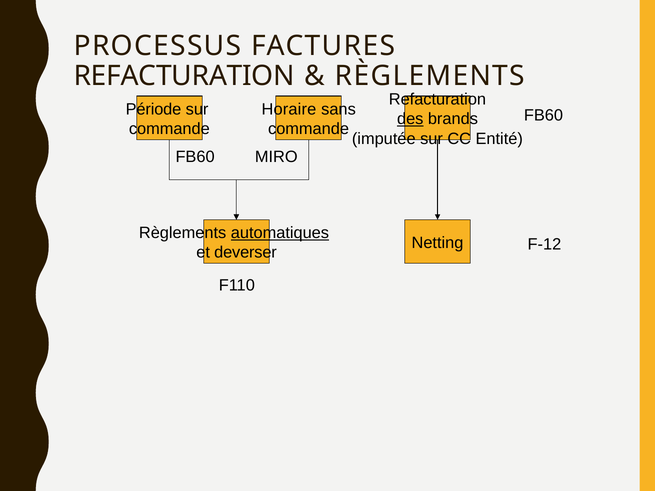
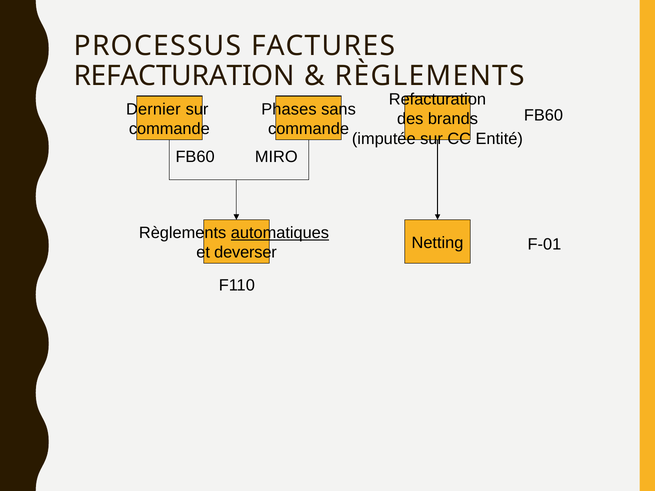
Période: Période -> Dernier
Horaire: Horaire -> Phases
des underline: present -> none
F-12: F-12 -> F-01
